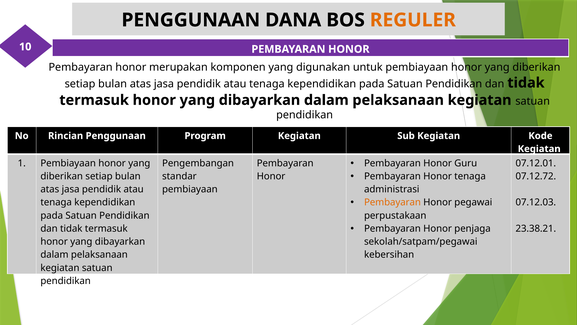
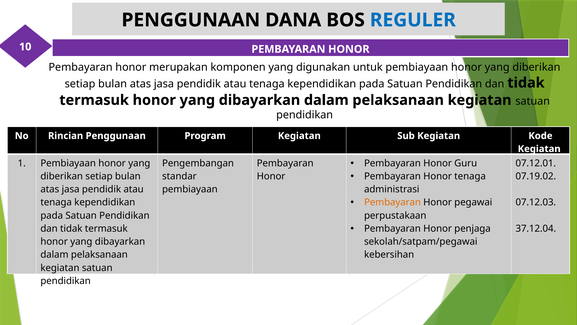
REGULER colour: orange -> blue
07.12.72: 07.12.72 -> 07.19.02
23.38.21: 23.38.21 -> 37.12.04
